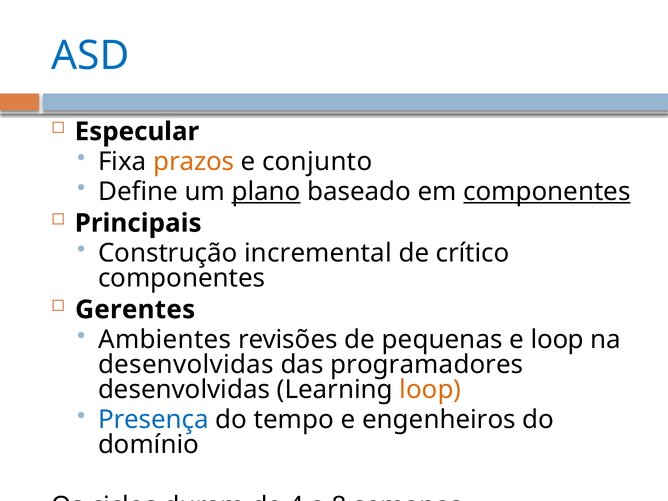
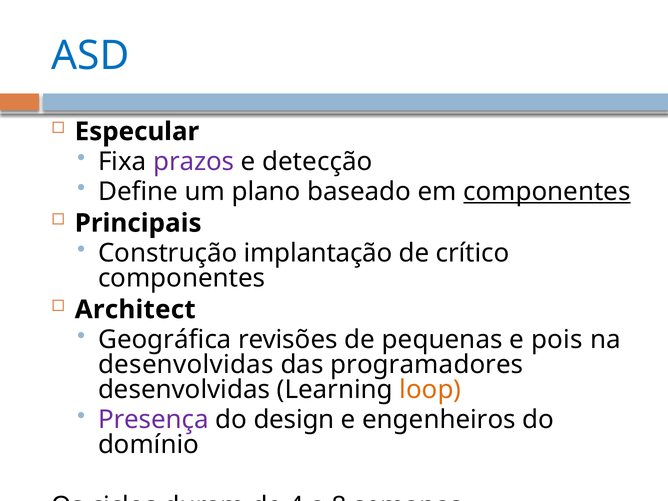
prazos colour: orange -> purple
conjunto: conjunto -> detecção
plano underline: present -> none
incremental: incremental -> implantação
Gerentes: Gerentes -> Architect
Ambientes: Ambientes -> Geográfica
e loop: loop -> pois
Presença colour: blue -> purple
tempo: tempo -> design
